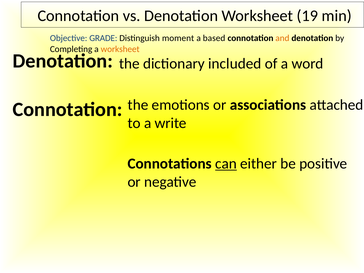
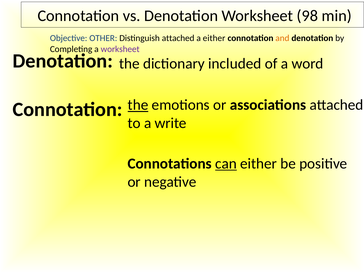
19: 19 -> 98
GRADE: GRADE -> OTHER
Distinguish moment: moment -> attached
a based: based -> either
worksheet at (120, 49) colour: orange -> purple
the at (138, 105) underline: none -> present
